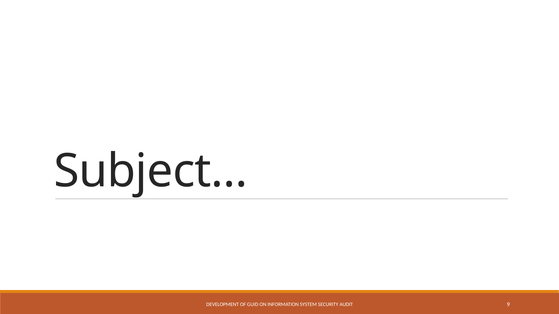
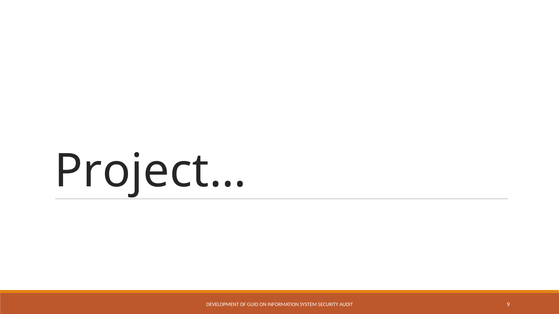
Subject…: Subject… -> Project…
